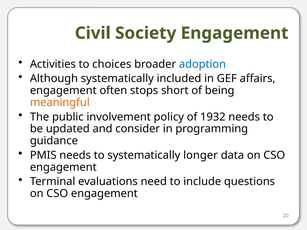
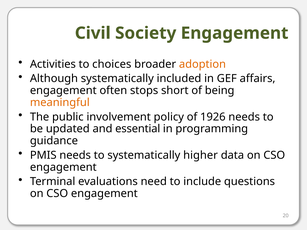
adoption colour: blue -> orange
1932: 1932 -> 1926
consider: consider -> essential
longer: longer -> higher
